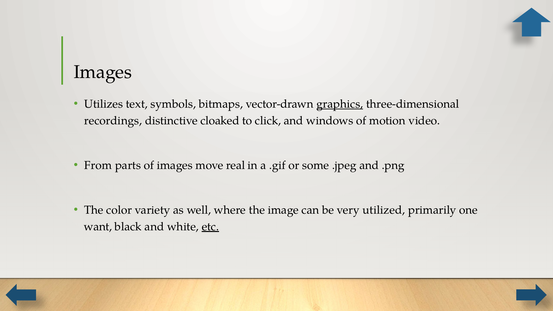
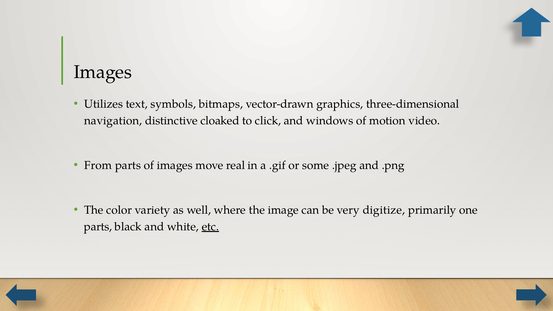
graphics underline: present -> none
recordings: recordings -> navigation
utilized: utilized -> digitize
want at (98, 227): want -> parts
